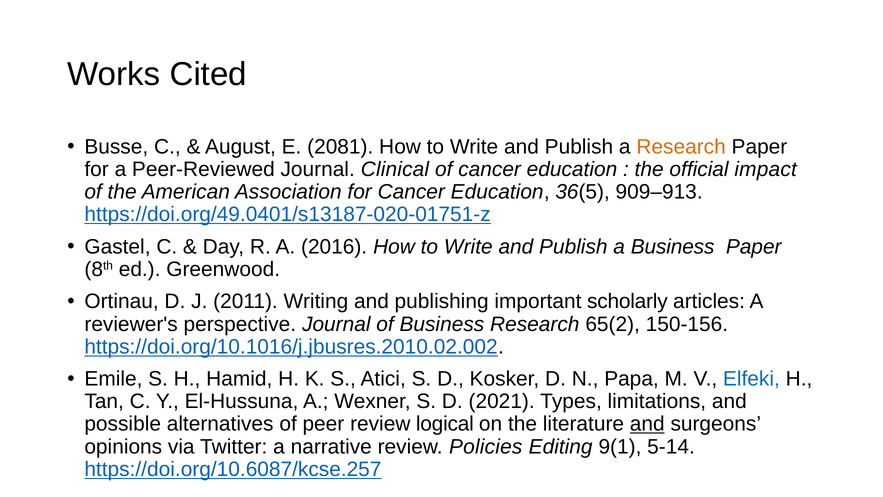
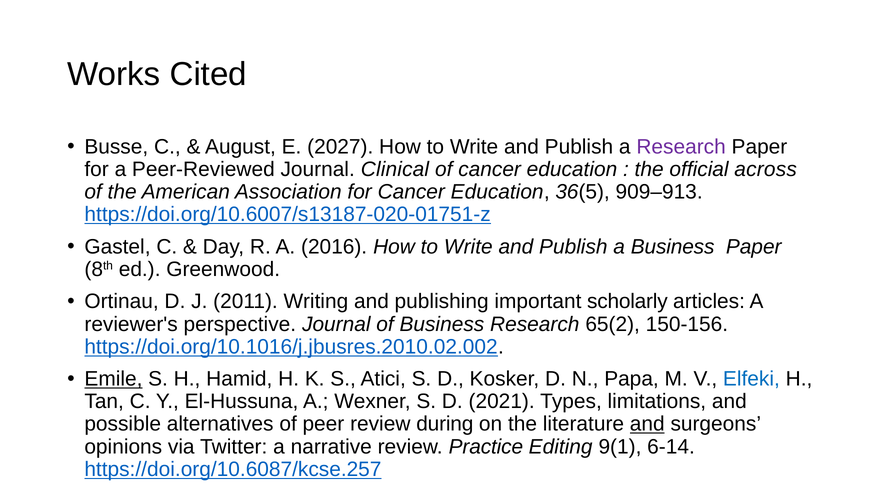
2081: 2081 -> 2027
Research at (681, 147) colour: orange -> purple
impact: impact -> across
https://doi.org/49.0401/s13187-020-01751-z: https://doi.org/49.0401/s13187-020-01751-z -> https://doi.org/10.6007/s13187-020-01751-z
Emile underline: none -> present
logical: logical -> during
Policies: Policies -> Practice
5-14: 5-14 -> 6-14
